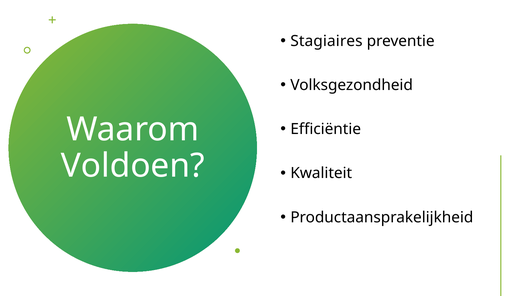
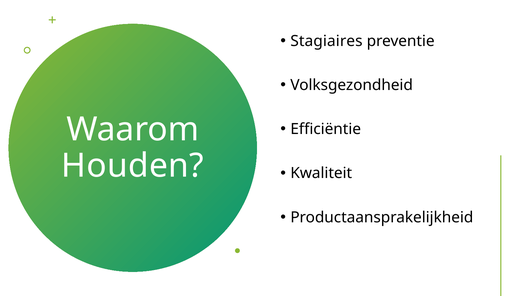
Voldoen: Voldoen -> Houden
